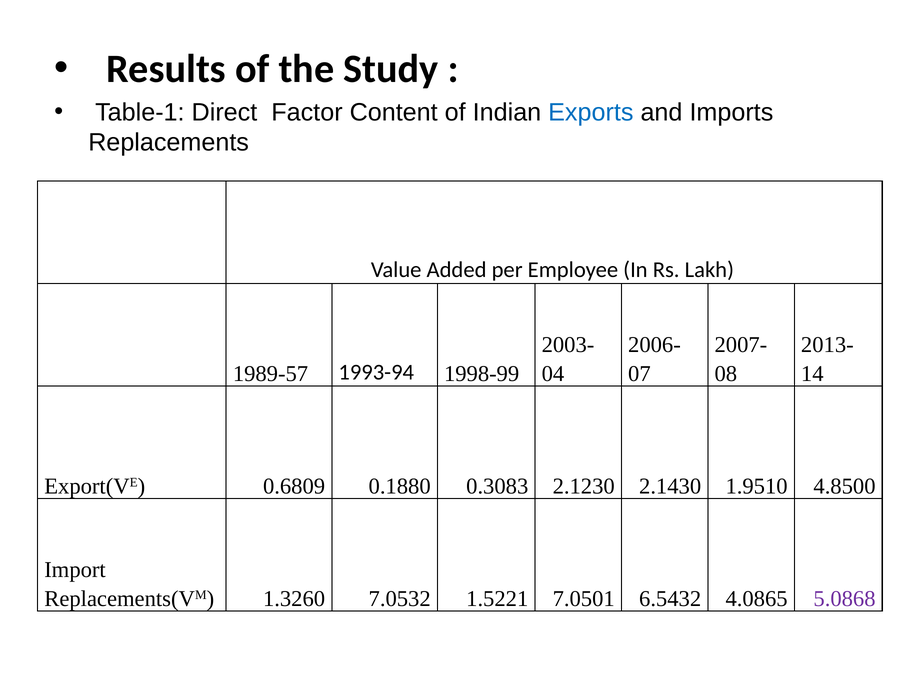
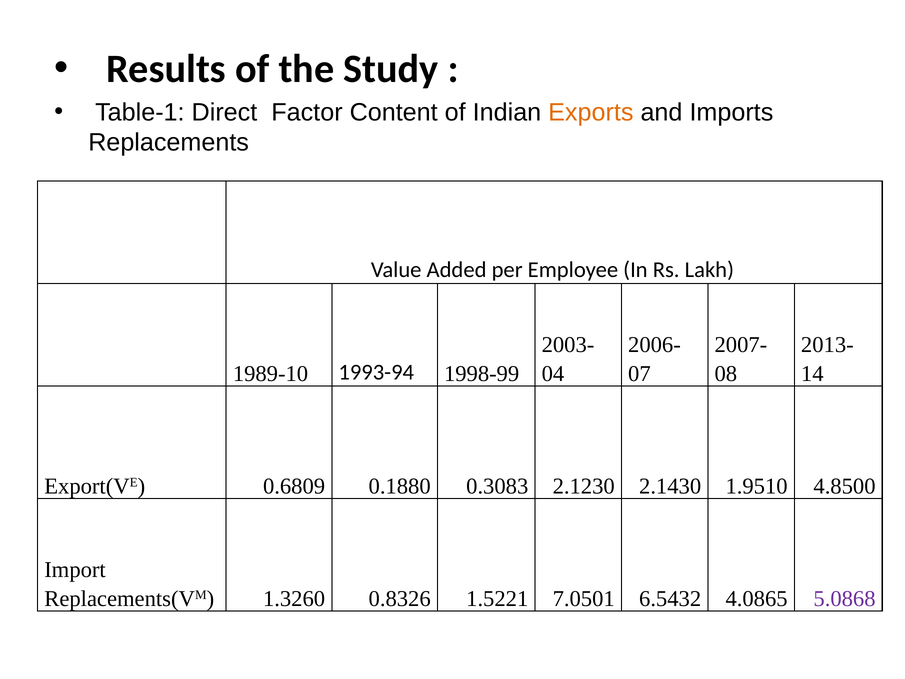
Exports colour: blue -> orange
1989-57: 1989-57 -> 1989-10
7.0532: 7.0532 -> 0.8326
